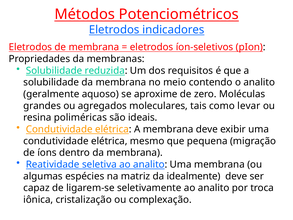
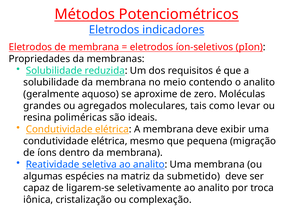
idealmente: idealmente -> submetido
